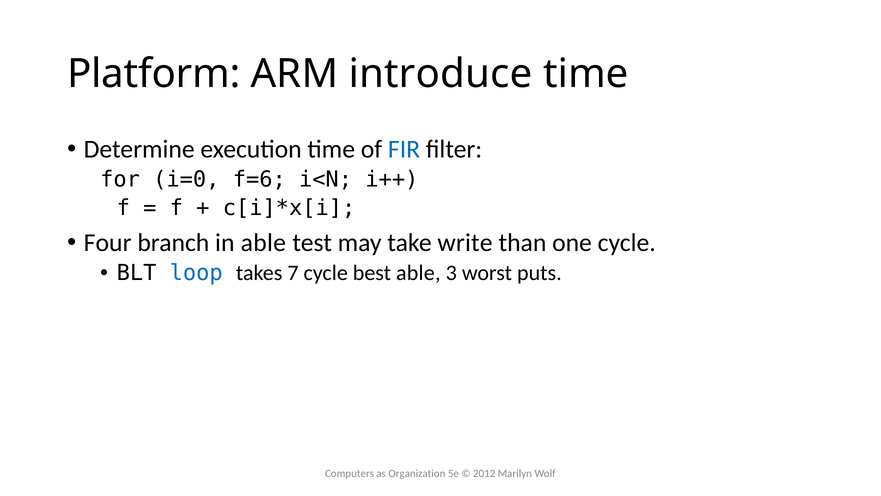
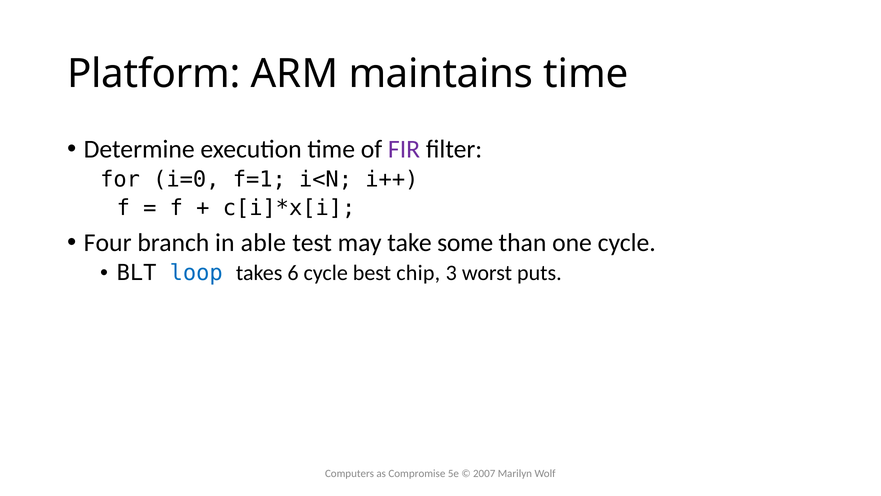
introduce: introduce -> maintains
FIR colour: blue -> purple
f=6: f=6 -> f=1
write: write -> some
7: 7 -> 6
best able: able -> chip
Organization: Organization -> Compromise
2012: 2012 -> 2007
